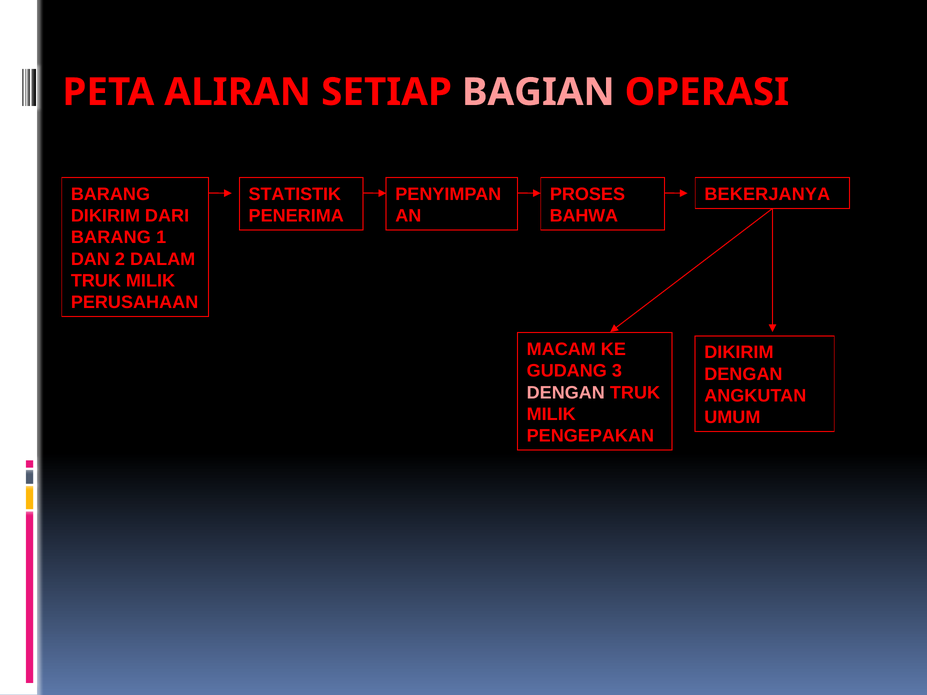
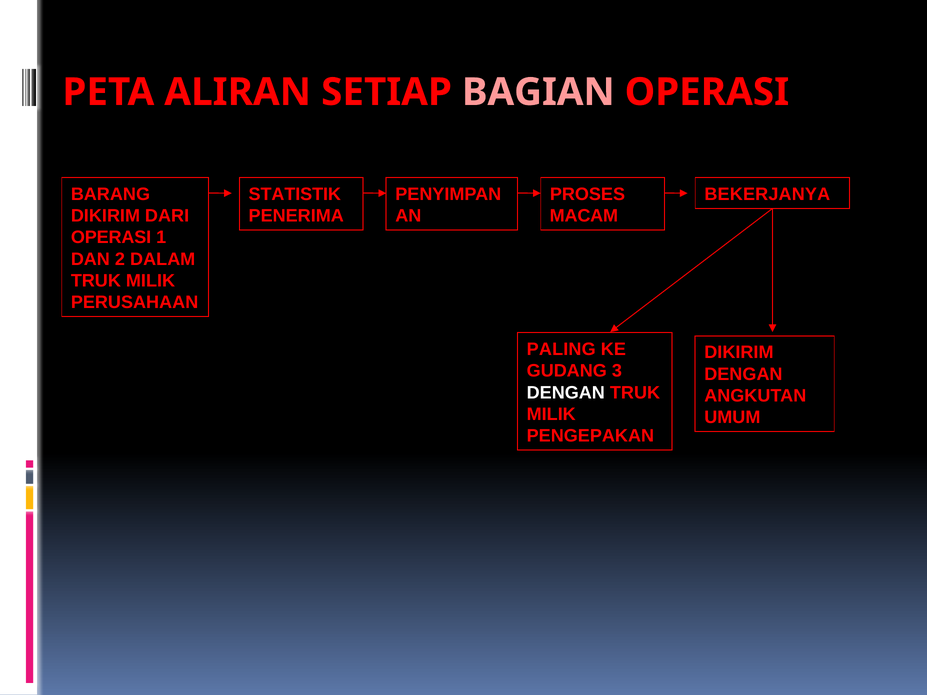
BAHWA: BAHWA -> MACAM
BARANG at (111, 238): BARANG -> OPERASI
MACAM: MACAM -> PALING
DENGAN at (566, 393) colour: pink -> white
